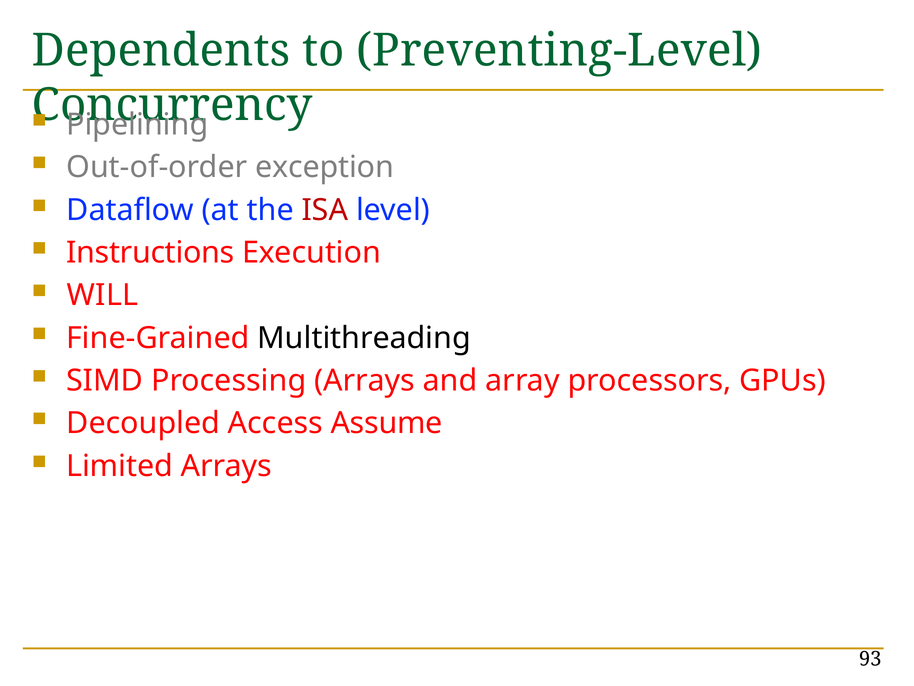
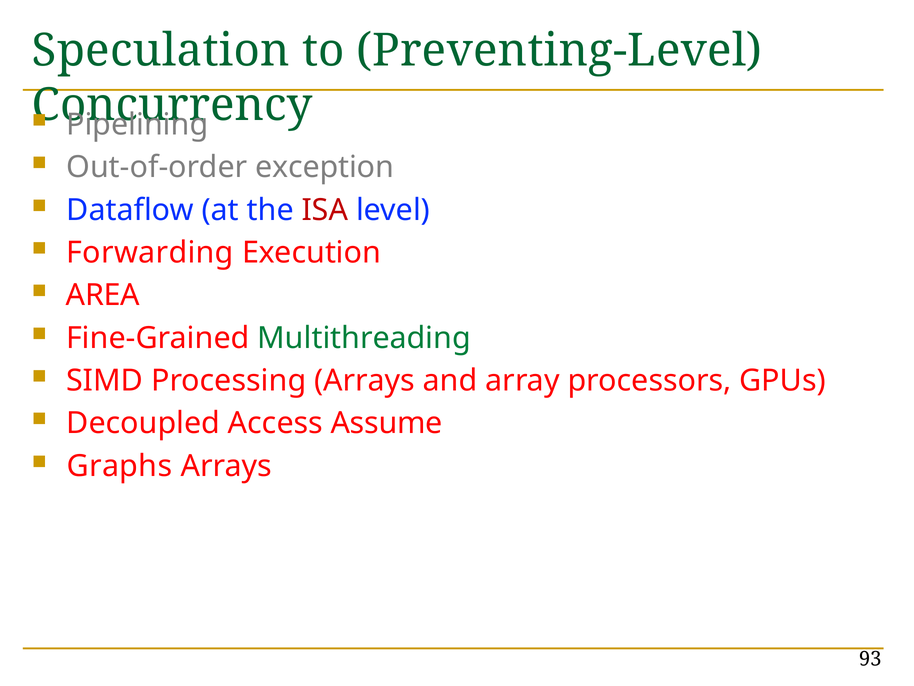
Dependents: Dependents -> Speculation
Instructions: Instructions -> Forwarding
WILL: WILL -> AREA
Multithreading colour: black -> green
Limited: Limited -> Graphs
